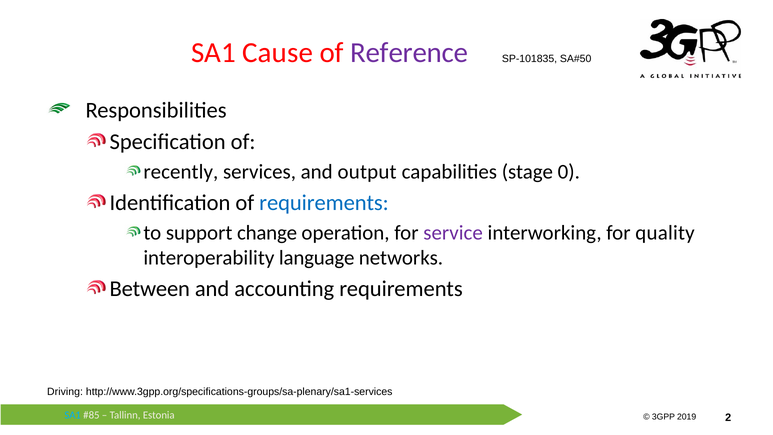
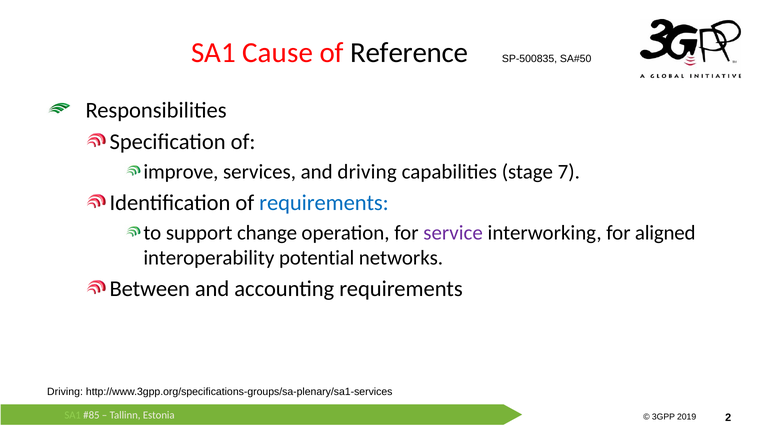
Reference colour: purple -> black
SP-101835: SP-101835 -> SP-500835
recently: recently -> improve
and output: output -> driving
0: 0 -> 7
quality: quality -> aligned
language: language -> potential
SA1 at (73, 415) colour: light blue -> light green
